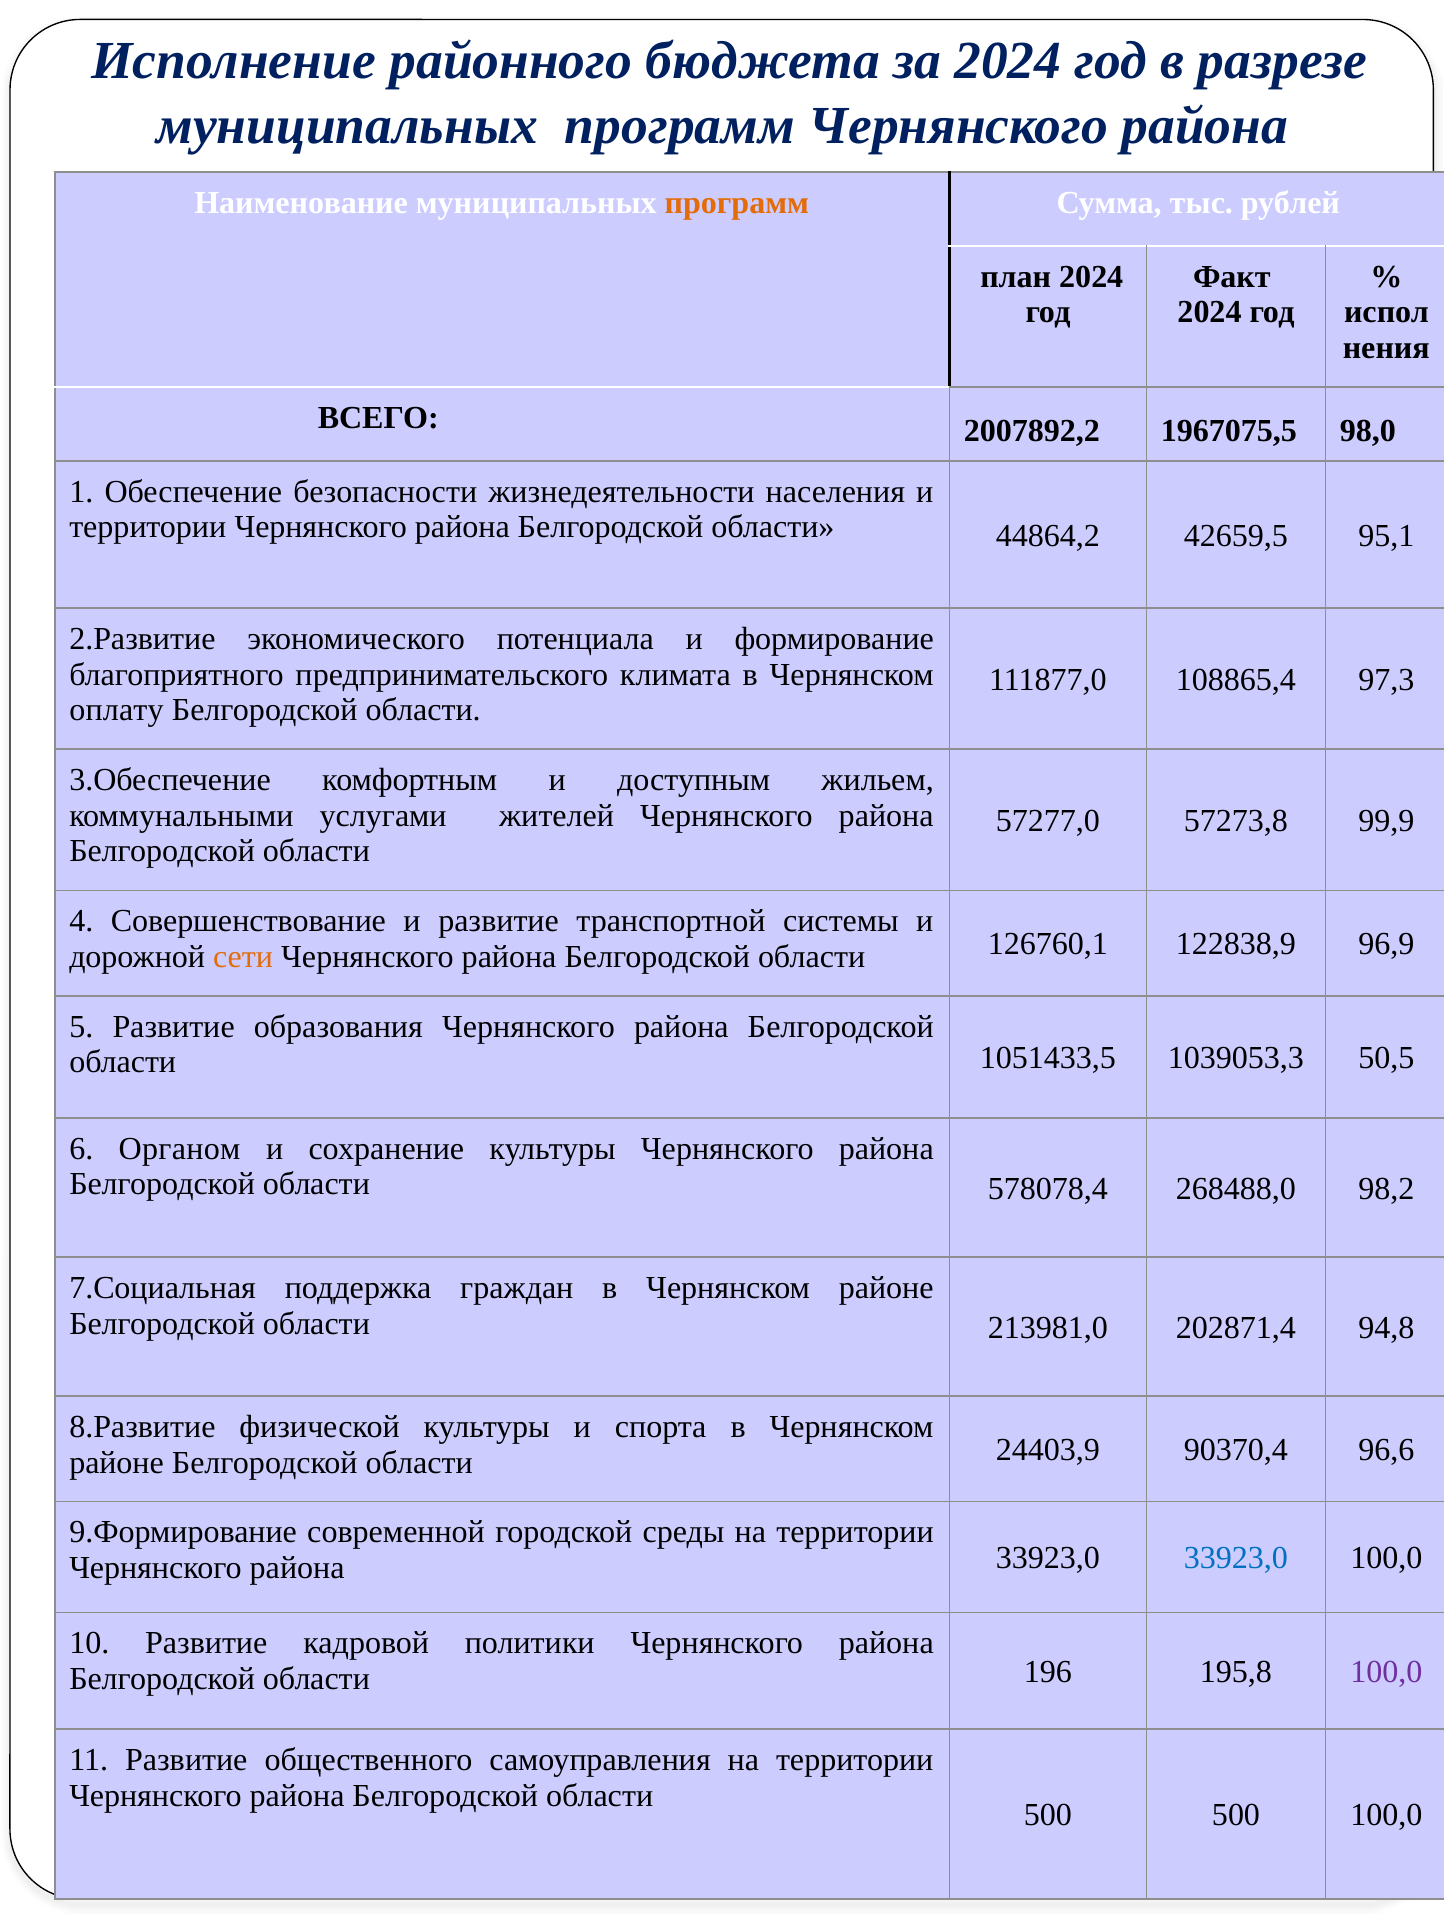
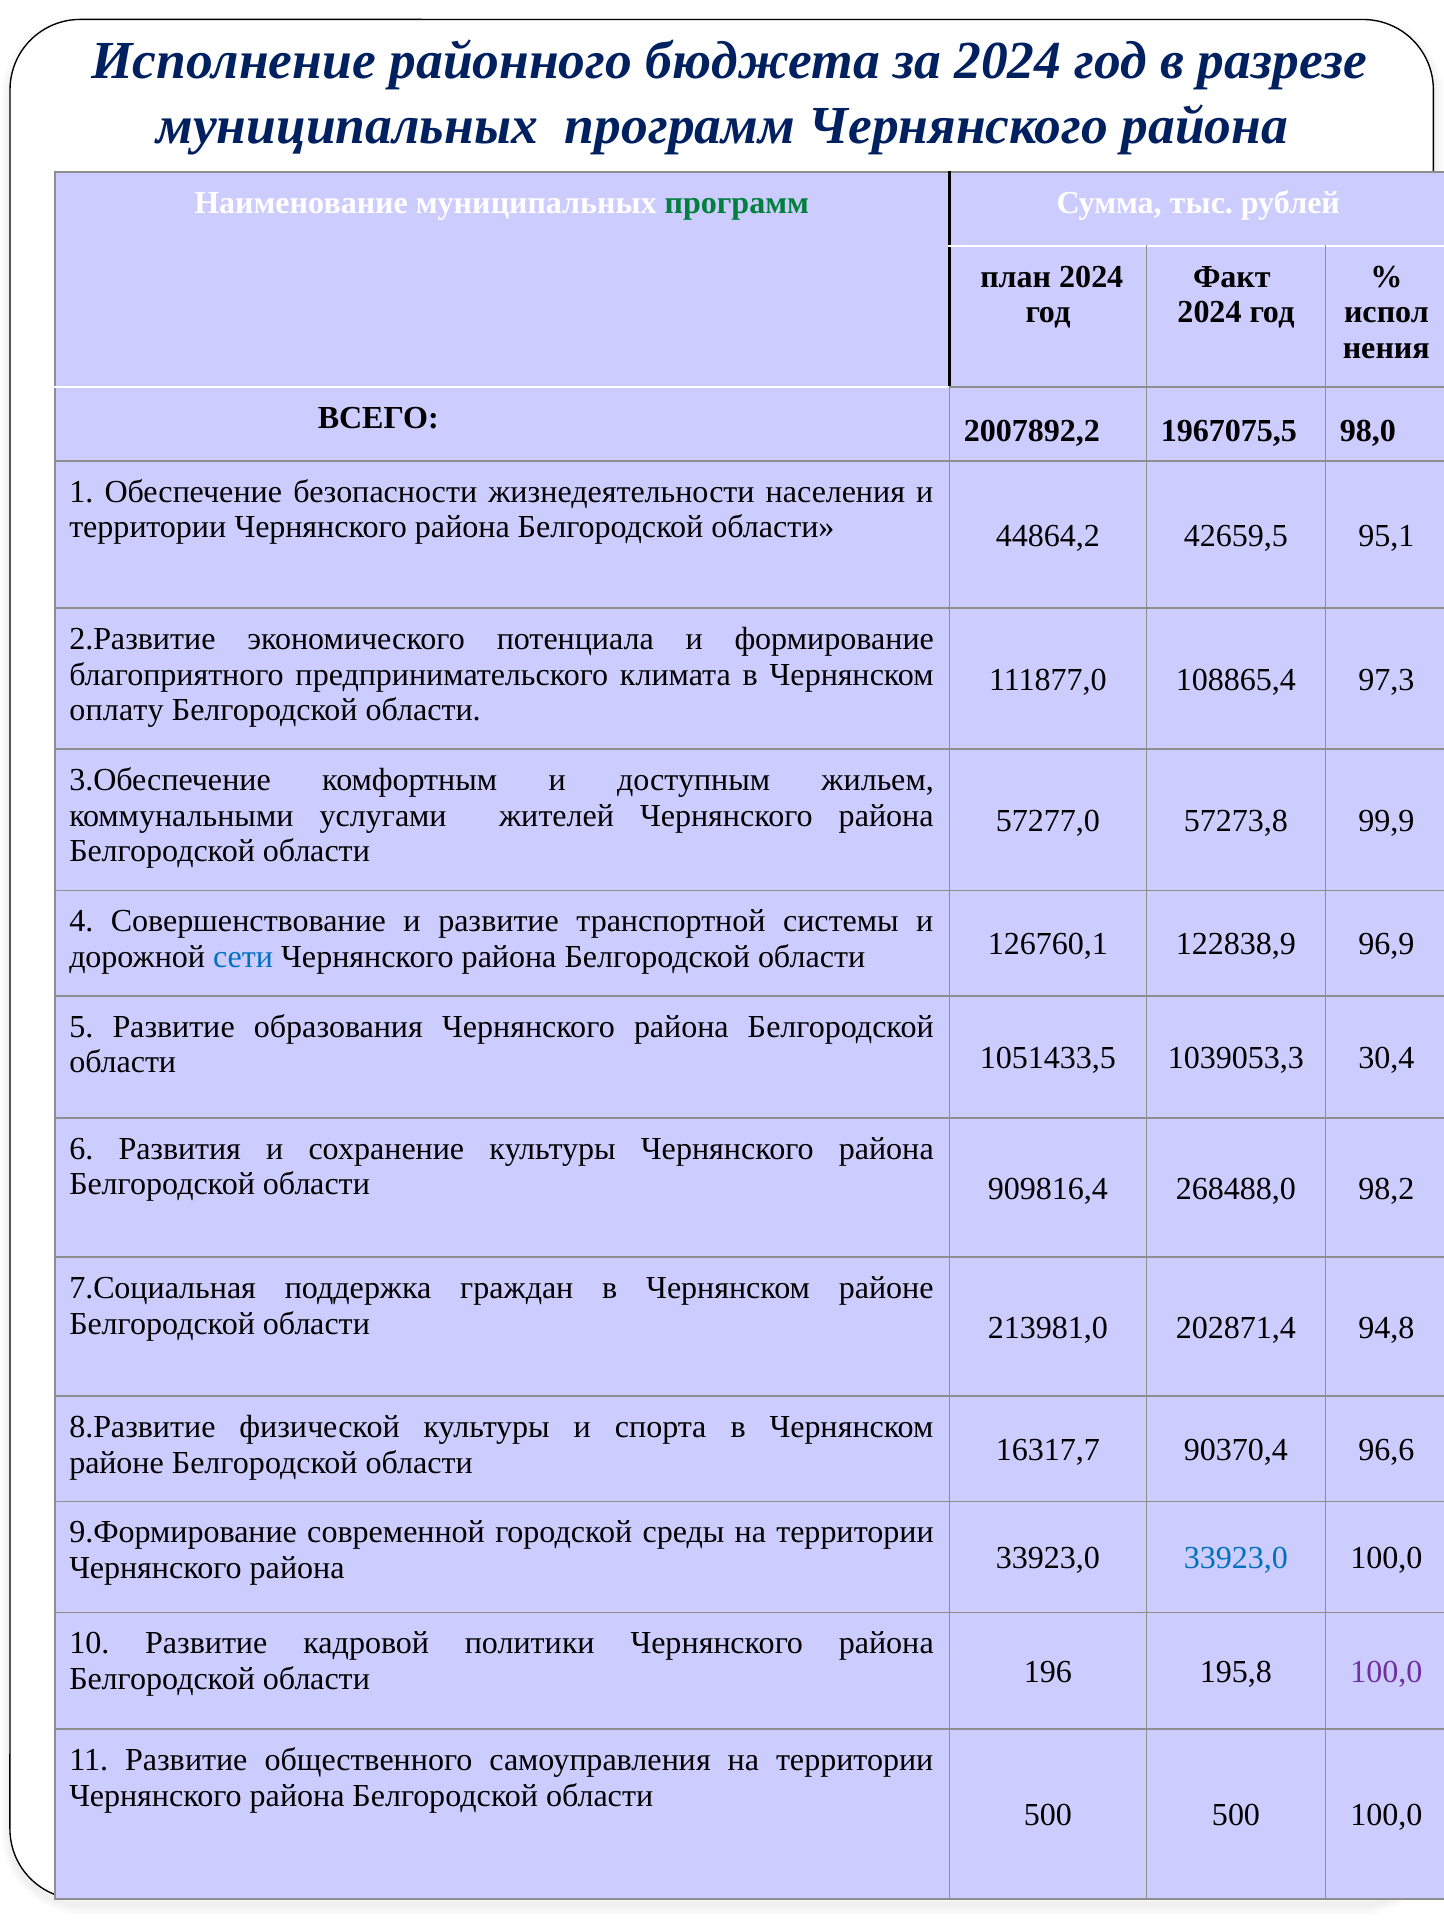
программ at (737, 203) colour: orange -> green
сети colour: orange -> blue
50,5: 50,5 -> 30,4
Органом: Органом -> Развития
578078,4: 578078,4 -> 909816,4
24403,9: 24403,9 -> 16317,7
